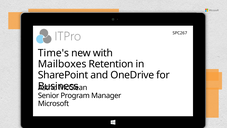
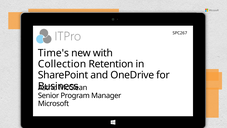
Mailboxes: Mailboxes -> Collection
